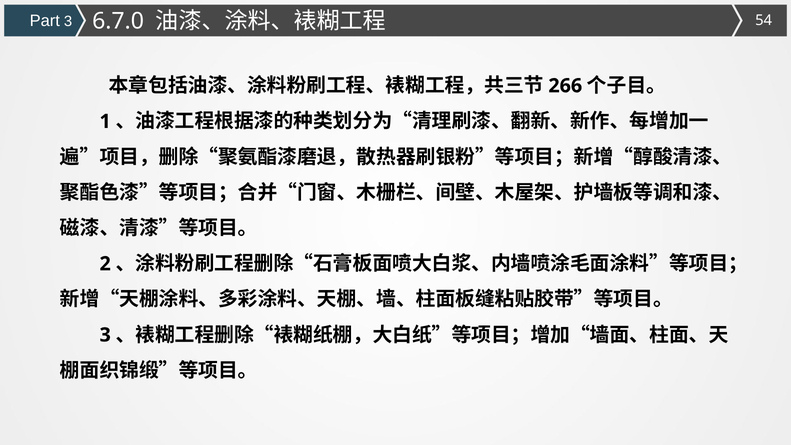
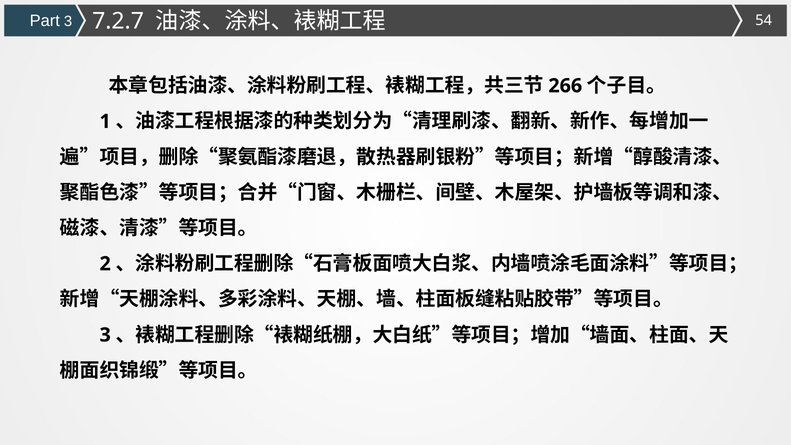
6.7.0: 6.7.0 -> 7.2.7
